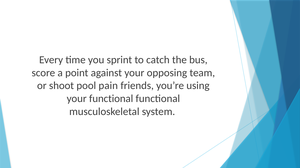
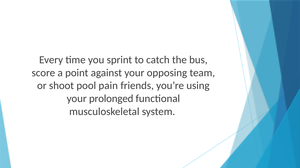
your functional: functional -> prolonged
